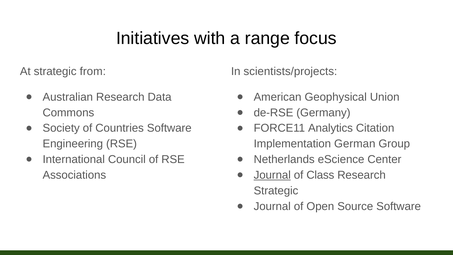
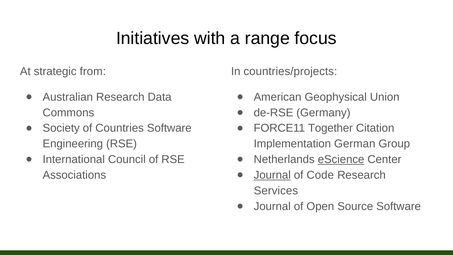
scientists/projects: scientists/projects -> countries/projects
Analytics: Analytics -> Together
eScience underline: none -> present
Class: Class -> Code
Strategic at (276, 191): Strategic -> Services
